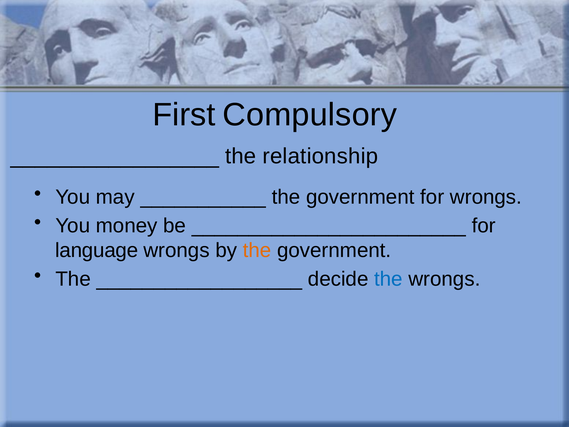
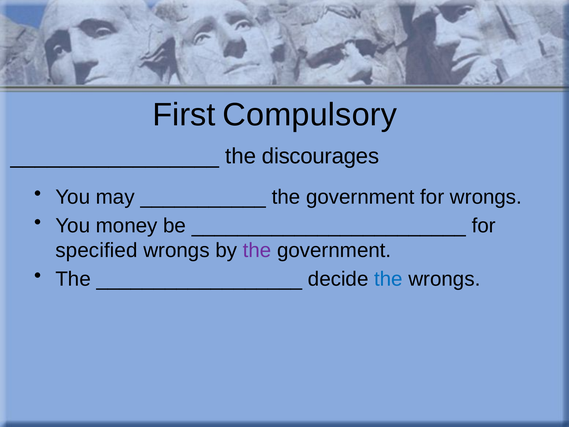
relationship: relationship -> discourages
language: language -> specified
the at (257, 250) colour: orange -> purple
